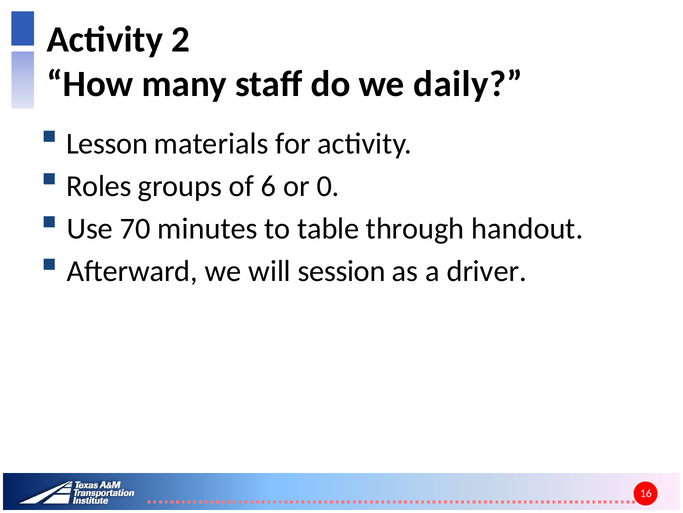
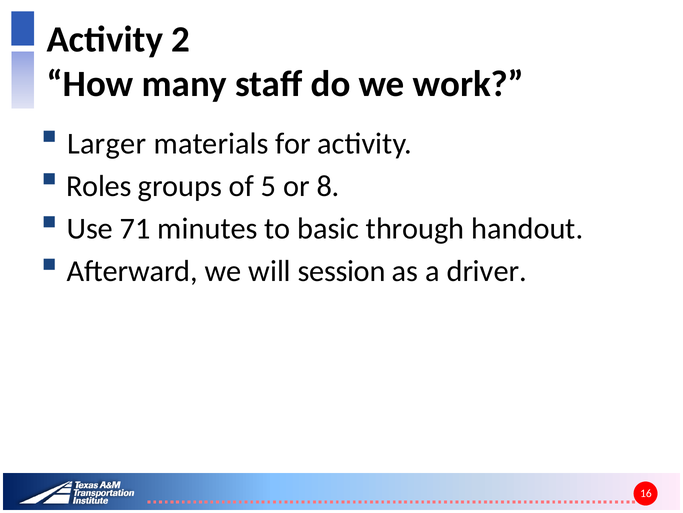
daily: daily -> work
Lesson: Lesson -> Larger
6: 6 -> 5
0: 0 -> 8
70: 70 -> 71
table: table -> basic
